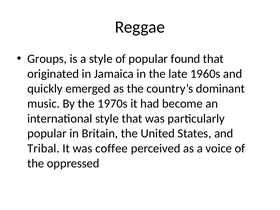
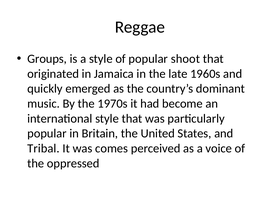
found: found -> shoot
coffee: coffee -> comes
